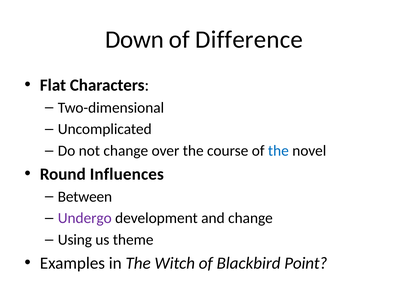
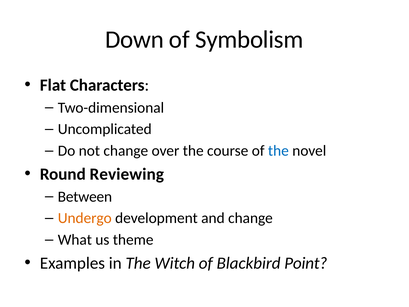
Difference: Difference -> Symbolism
Influences: Influences -> Reviewing
Undergo colour: purple -> orange
Using: Using -> What
